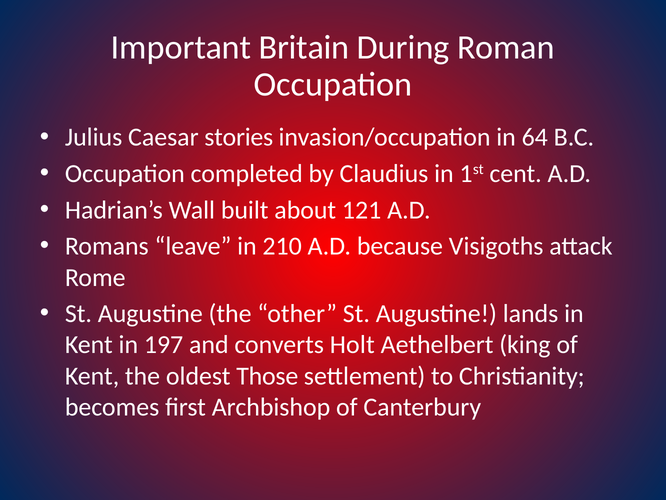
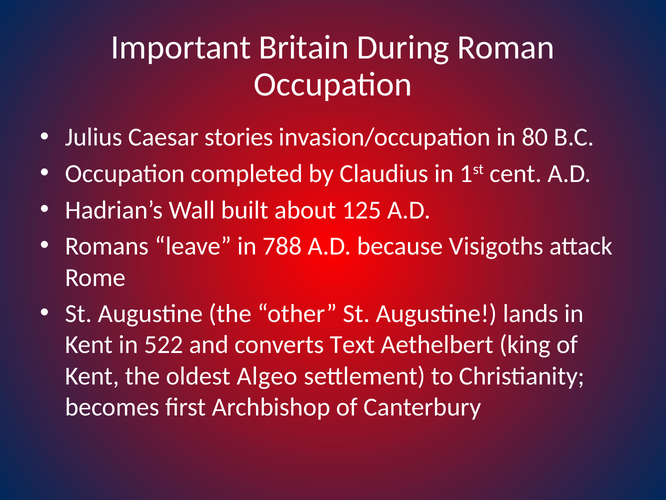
64: 64 -> 80
121: 121 -> 125
210: 210 -> 788
197: 197 -> 522
Holt: Holt -> Text
Those: Those -> Algeo
